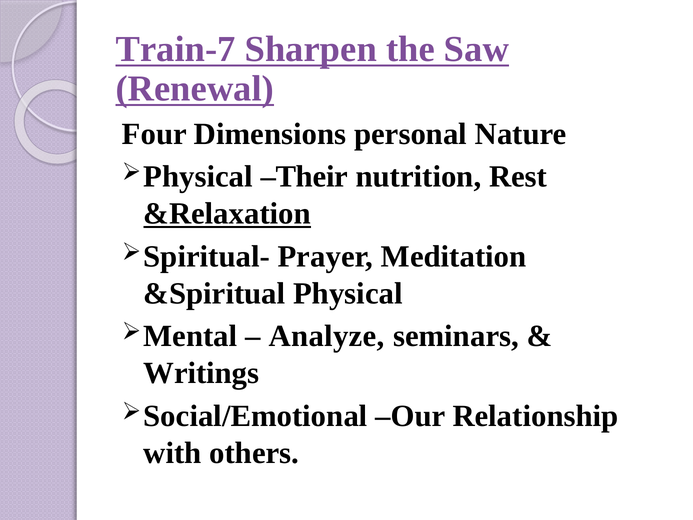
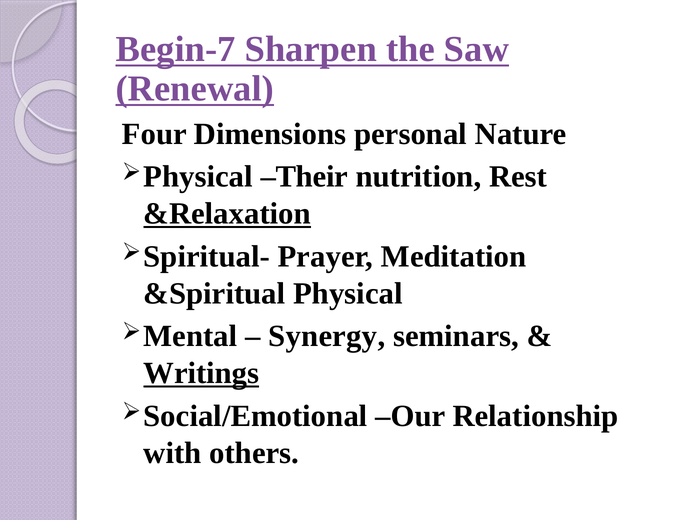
Train-7: Train-7 -> Begin-7
Analyze: Analyze -> Synergy
Writings underline: none -> present
